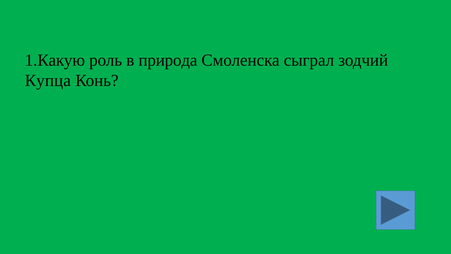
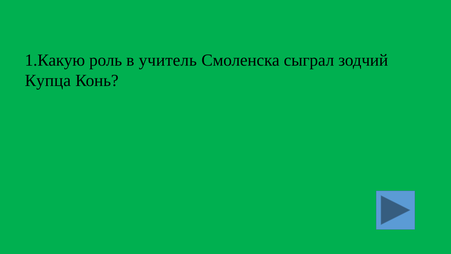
природа: природа -> учитель
